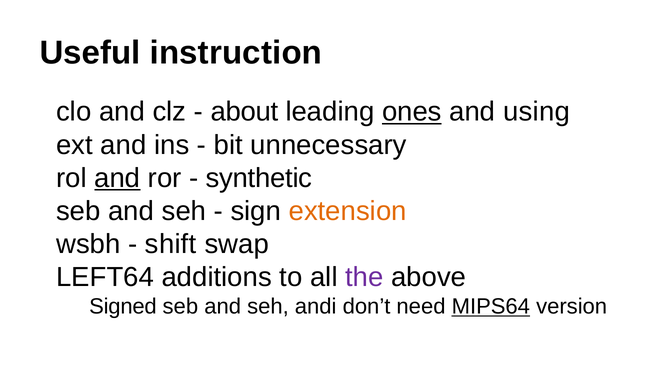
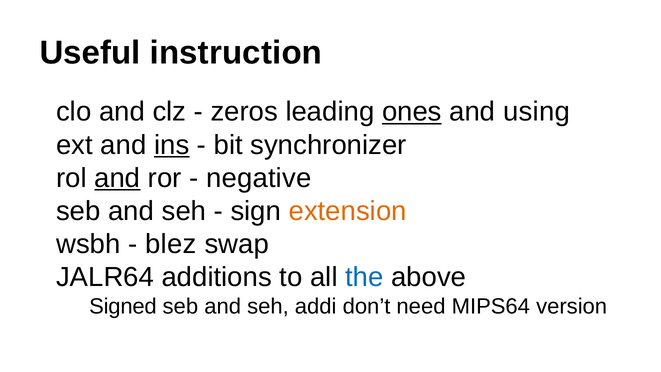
about: about -> zeros
ins underline: none -> present
unnecessary: unnecessary -> synchronizer
synthetic: synthetic -> negative
shift: shift -> blez
LEFT64: LEFT64 -> JALR64
the colour: purple -> blue
andi: andi -> addi
MIPS64 underline: present -> none
